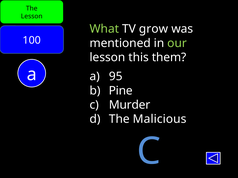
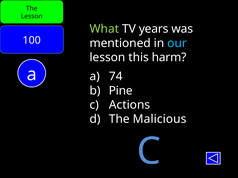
grow: grow -> years
our colour: light green -> light blue
them: them -> harm
95: 95 -> 74
Murder: Murder -> Actions
